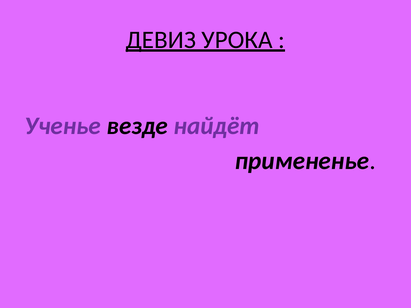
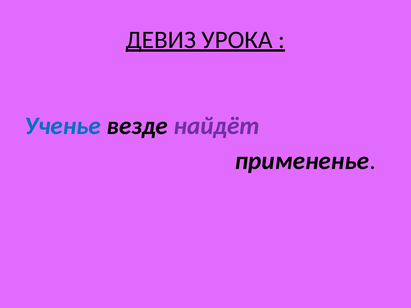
Ученье colour: purple -> blue
